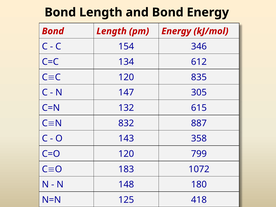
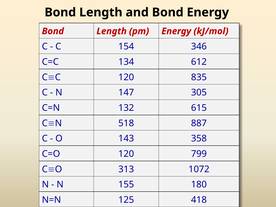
832: 832 -> 518
183: 183 -> 313
148: 148 -> 155
